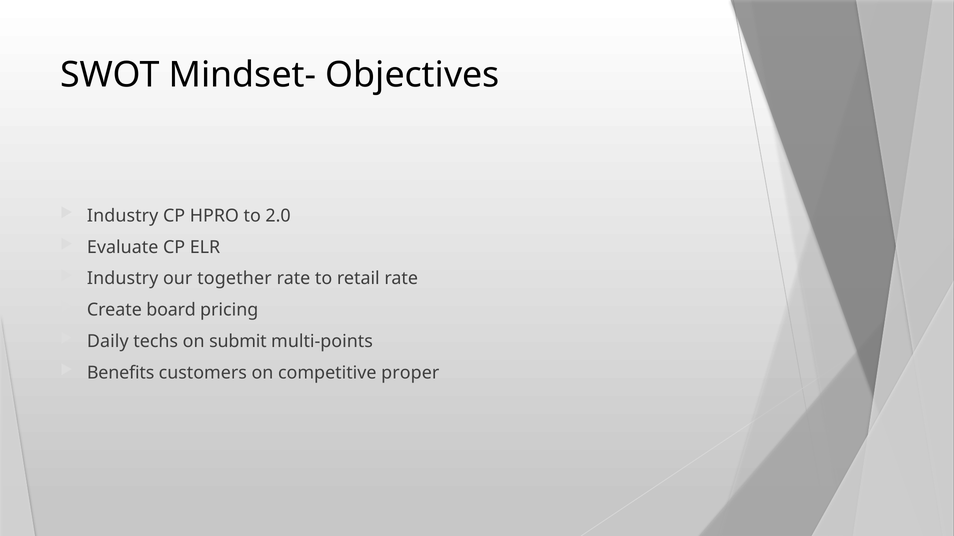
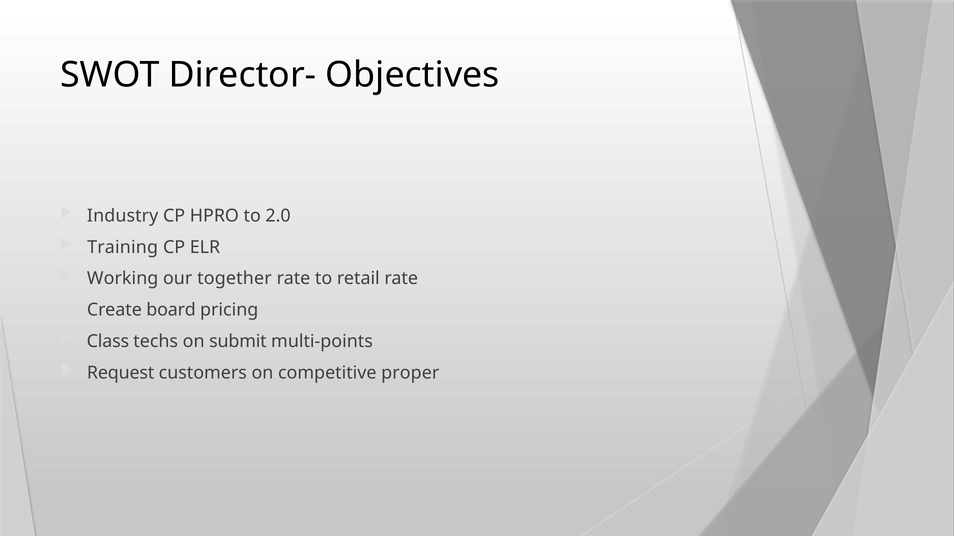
Mindset-: Mindset- -> Director-
Evaluate: Evaluate -> Training
Industry at (123, 279): Industry -> Working
Daily: Daily -> Class
Benefits: Benefits -> Request
